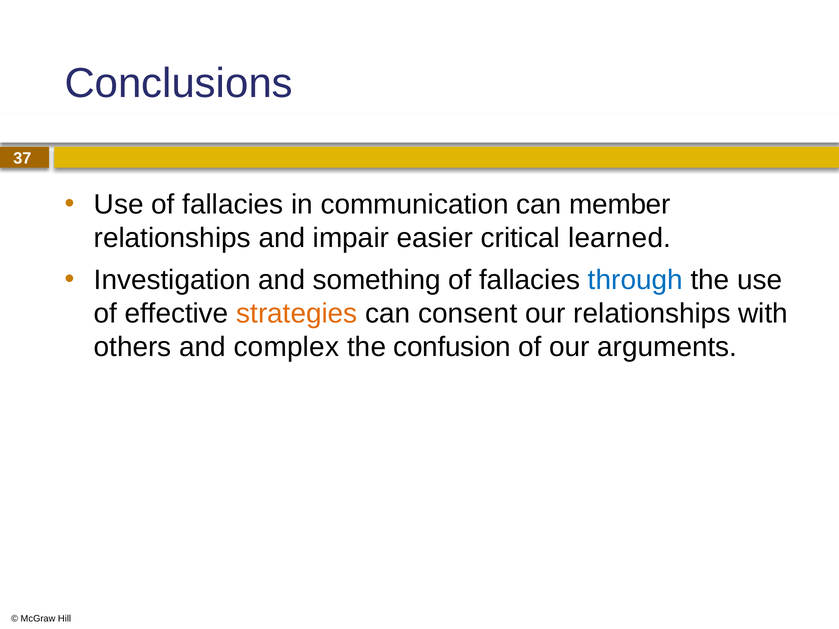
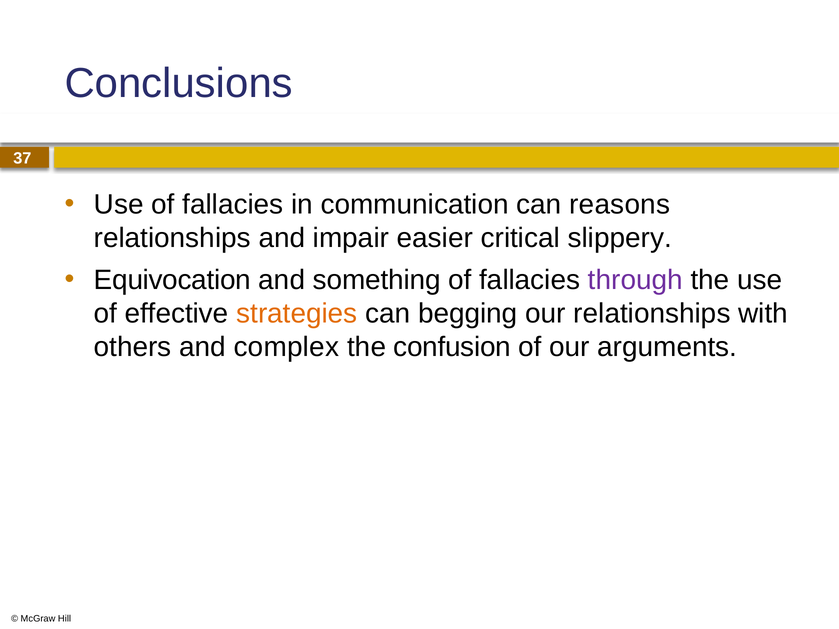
member: member -> reasons
learned: learned -> slippery
Investigation: Investigation -> Equivocation
through colour: blue -> purple
consent: consent -> begging
